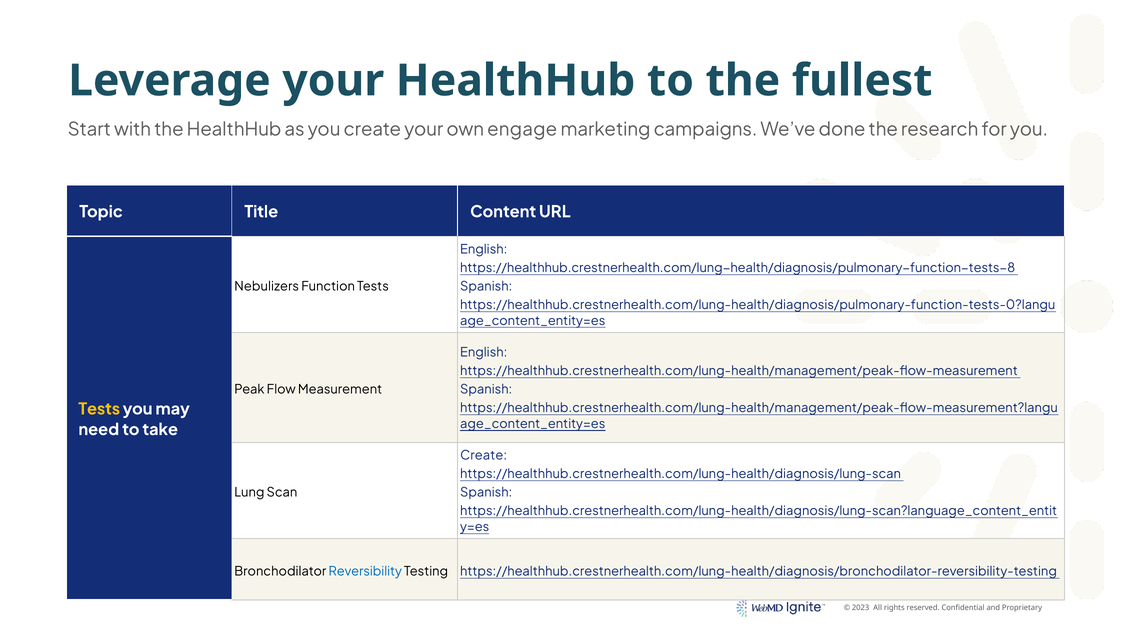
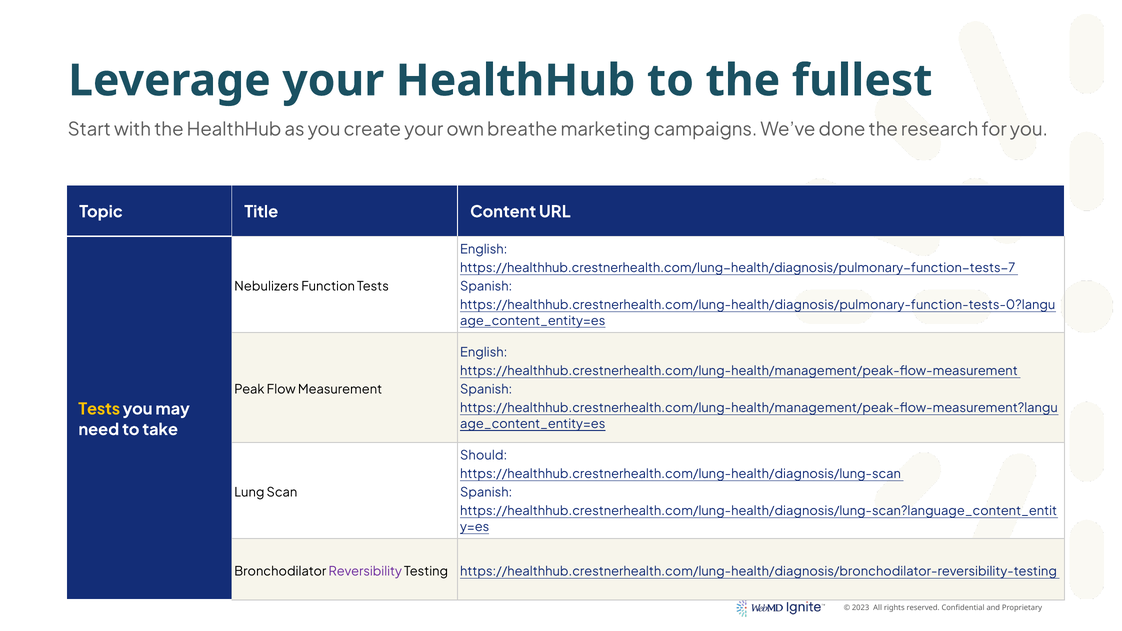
engage: engage -> breathe
https://healthhub.crestnerhealth.com/lung-health/diagnosis/pulmonary-function-tests-8: https://healthhub.crestnerhealth.com/lung-health/diagnosis/pulmonary-function-tests-8 -> https://healthhub.crestnerhealth.com/lung-health/diagnosis/pulmonary-function-tests-7
Create at (484, 456): Create -> Should
Reversibility colour: blue -> purple
